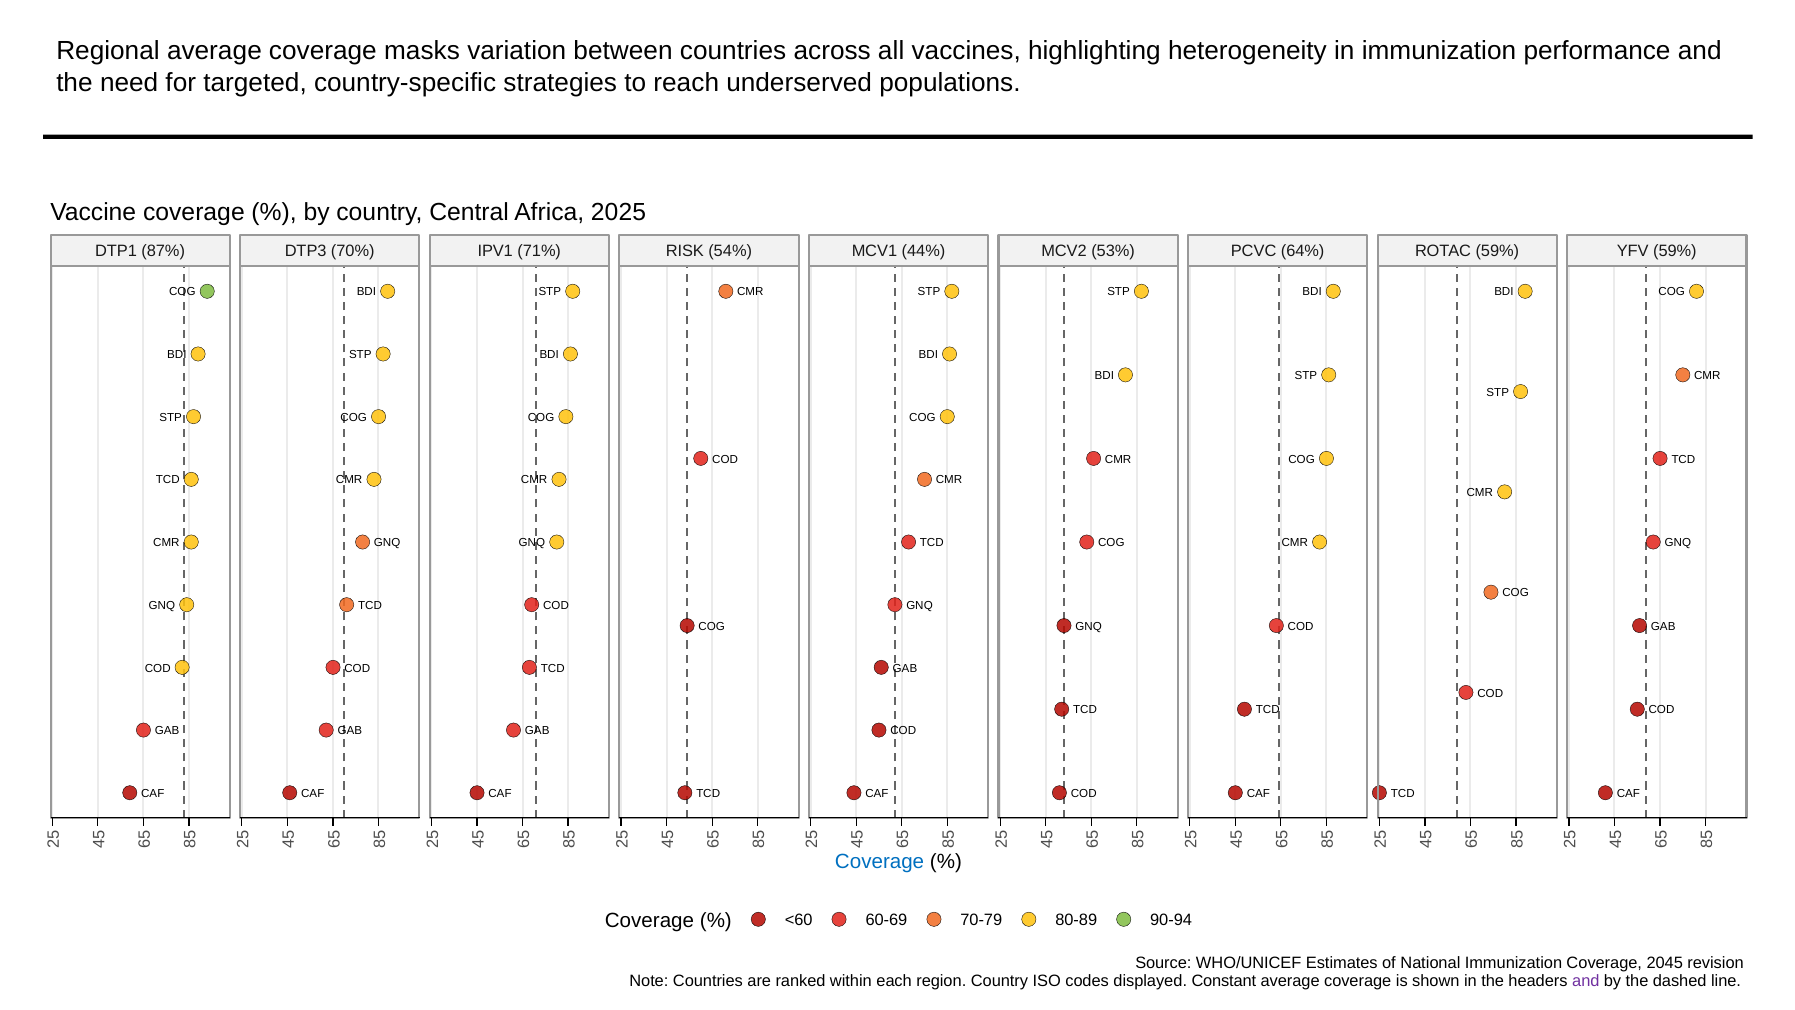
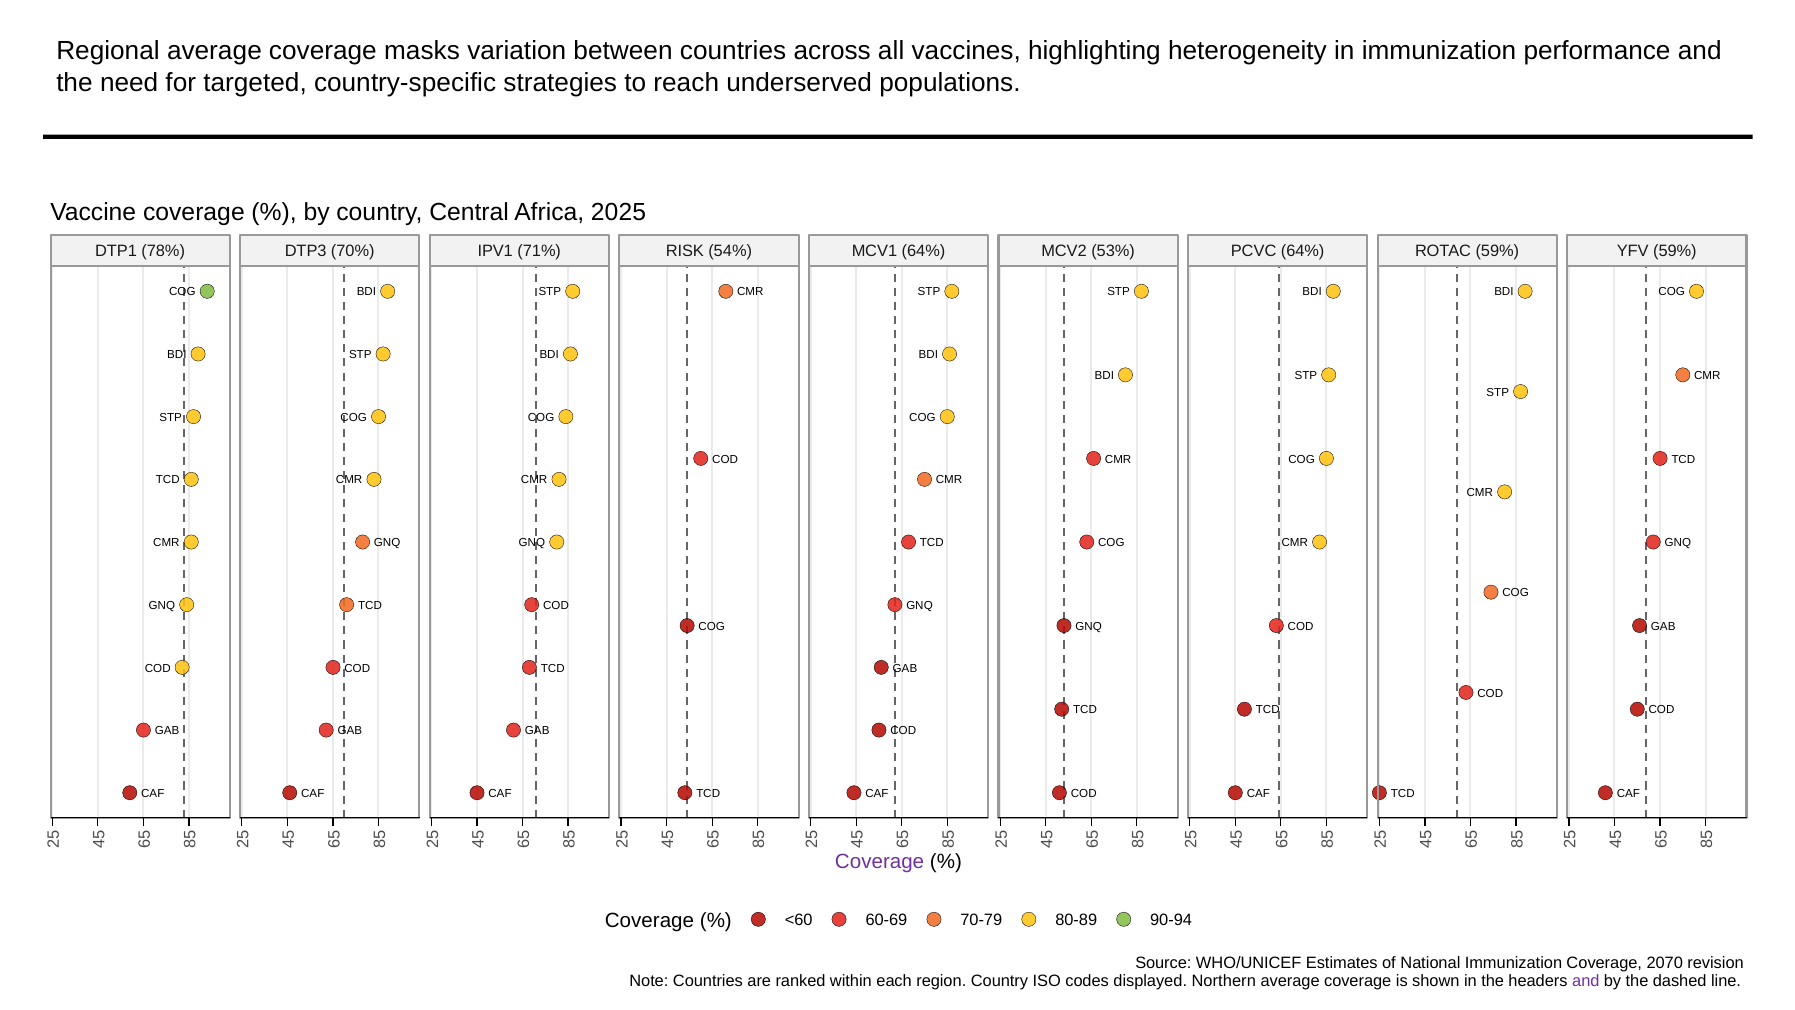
87%: 87% -> 78%
MCV1 44%: 44% -> 64%
Coverage at (880, 862) colour: blue -> purple
2045: 2045 -> 2070
Constant: Constant -> Northern
